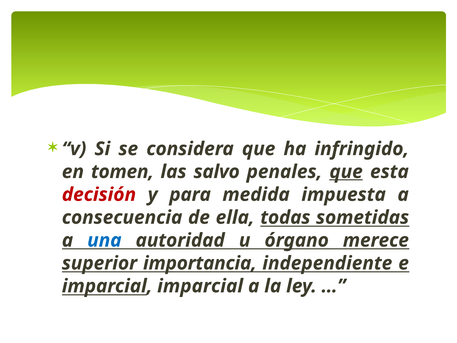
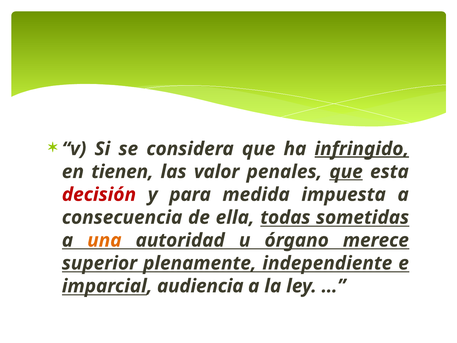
infringido underline: none -> present
tomen: tomen -> tienen
salvo: salvo -> valor
una colour: blue -> orange
importancia: importancia -> plenamente
imparcial imparcial: imparcial -> audiencia
